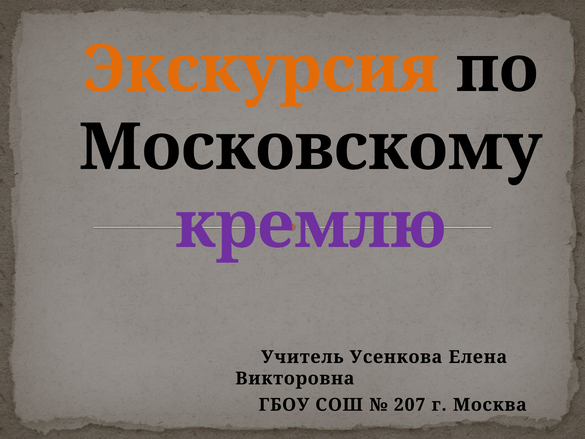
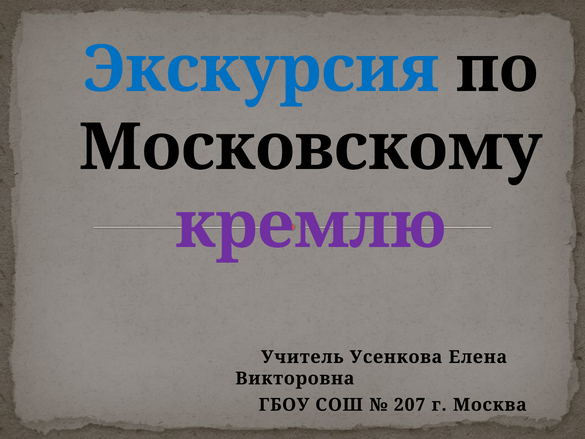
Экскурсия colour: orange -> blue
